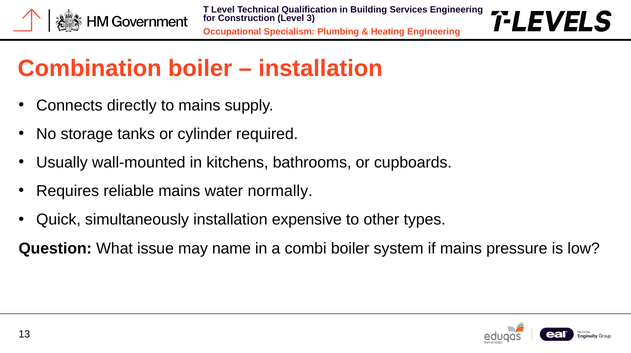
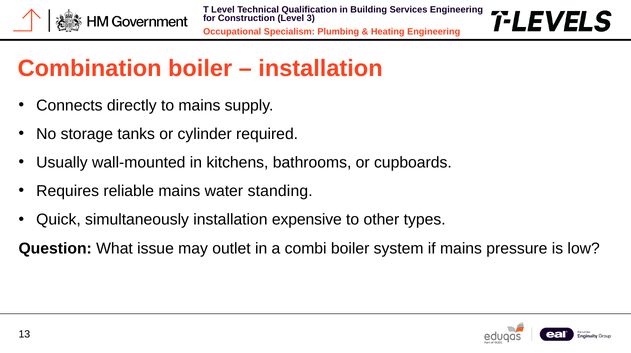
normally: normally -> standing
name: name -> outlet
